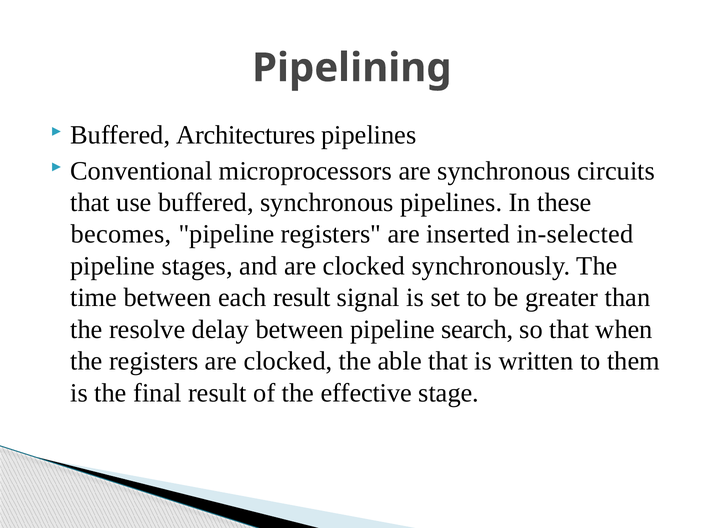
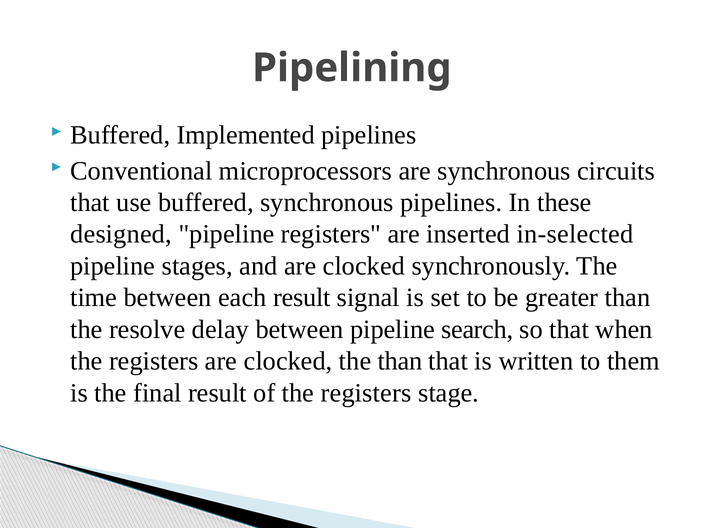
Architectures: Architectures -> Implemented
becomes: becomes -> designed
the able: able -> than
of the effective: effective -> registers
